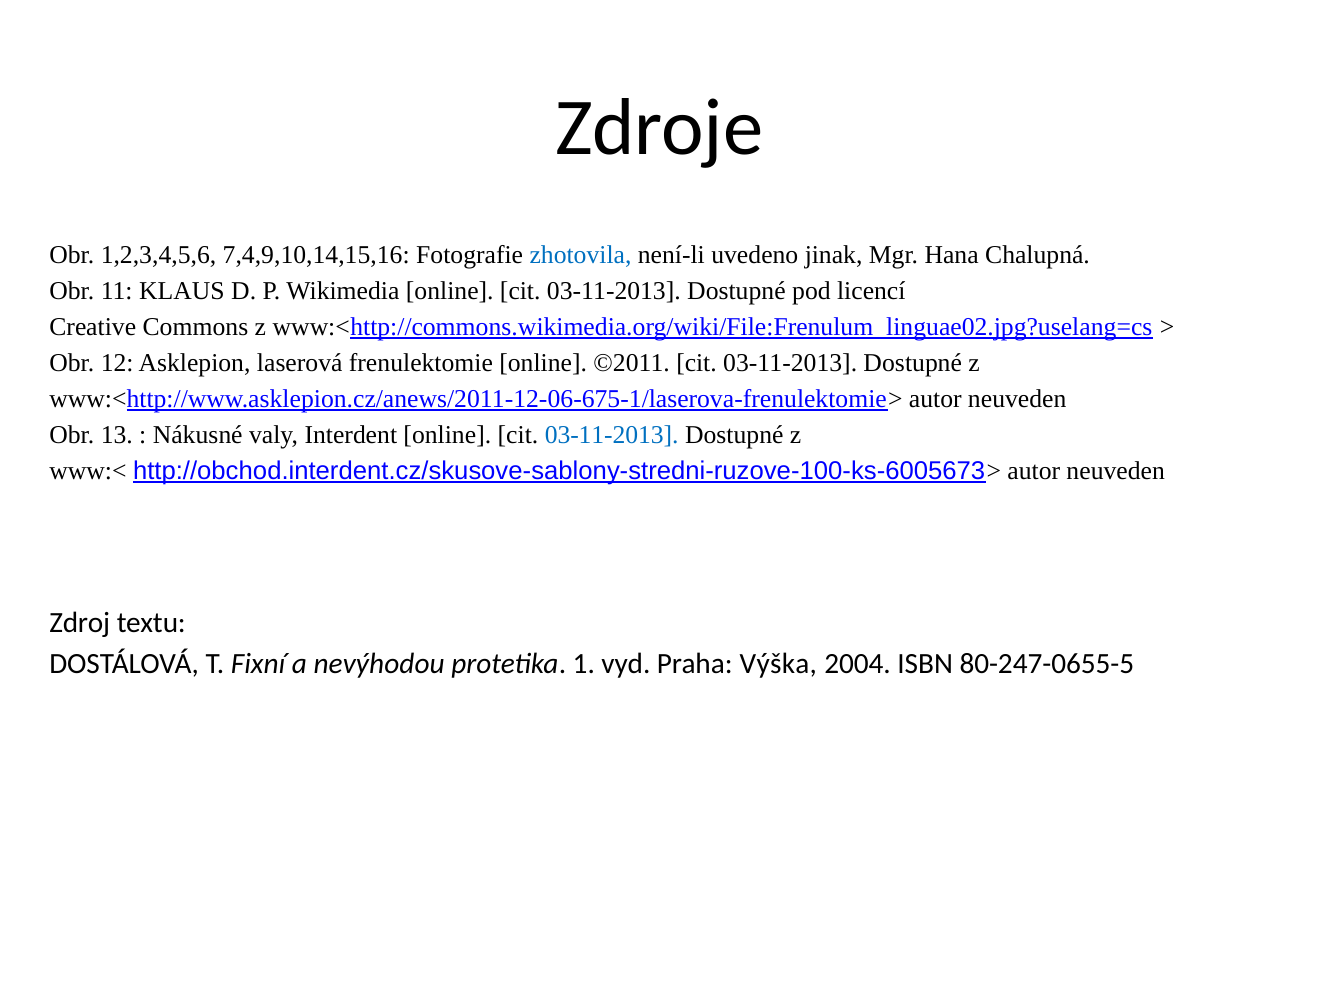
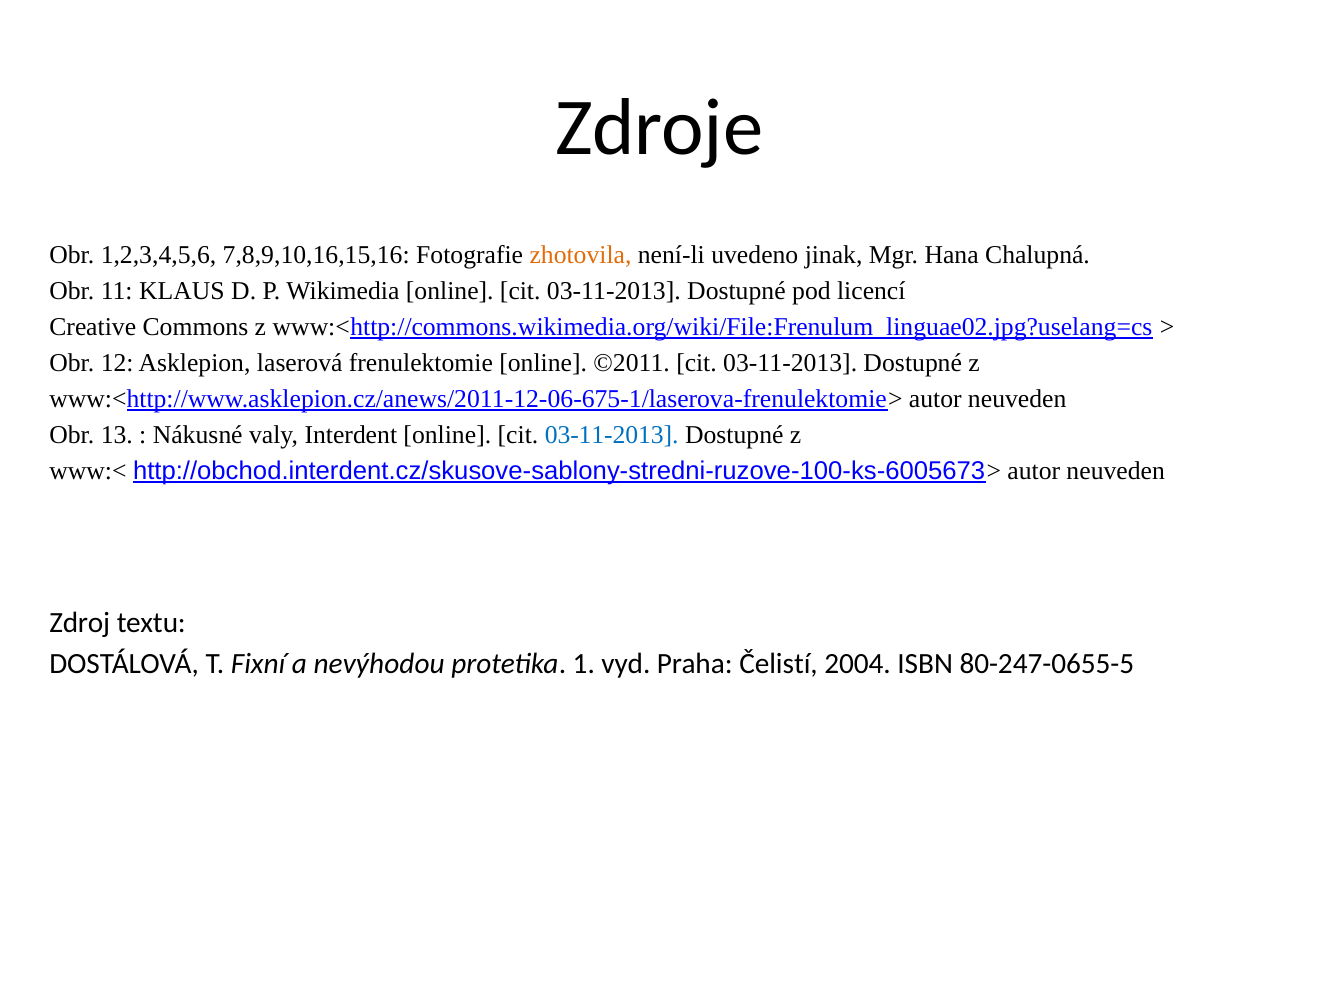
7,4,9,10,14,15,16: 7,4,9,10,14,15,16 -> 7,8,9,10,16,15,16
zhotovila colour: blue -> orange
Výška: Výška -> Čelistí
